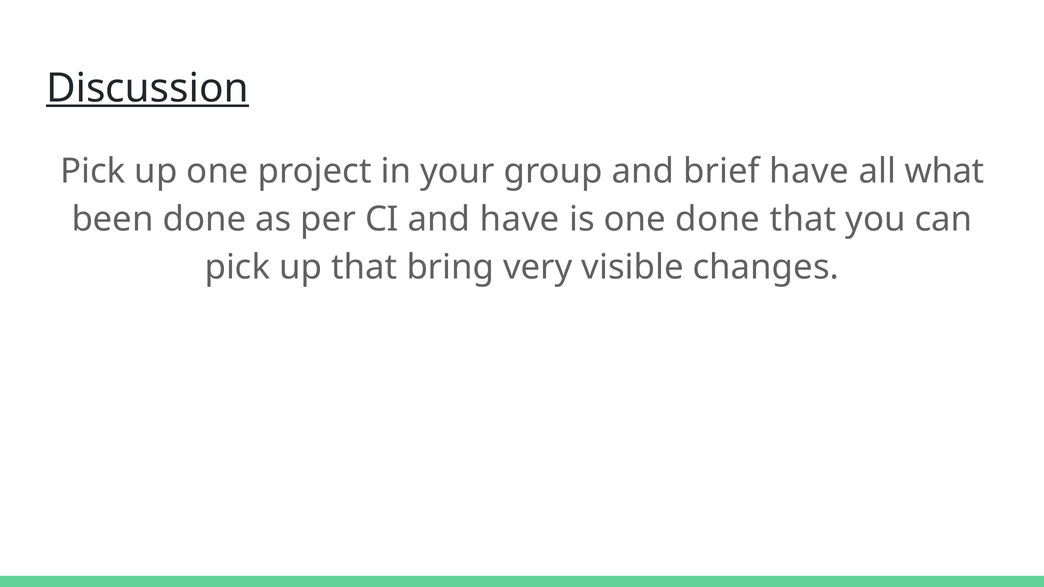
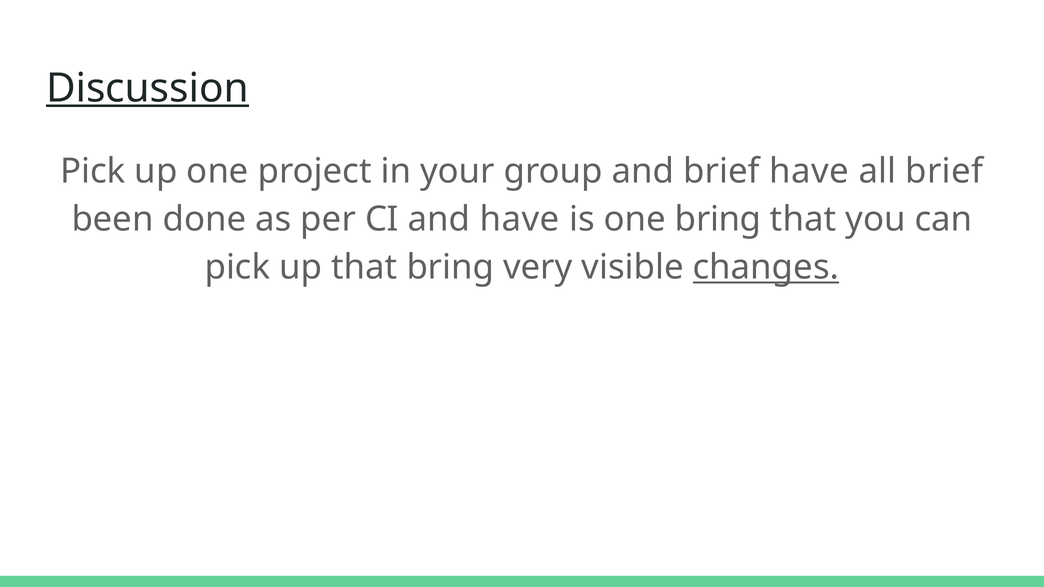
all what: what -> brief
one done: done -> bring
changes underline: none -> present
